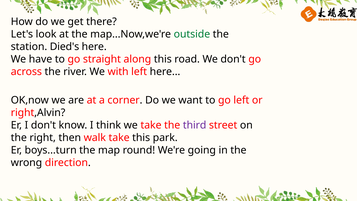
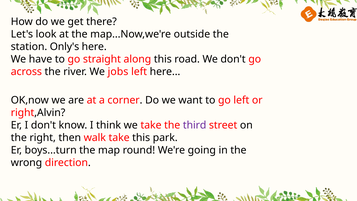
outside colour: green -> black
Died's: Died's -> Only's
with: with -> jobs
